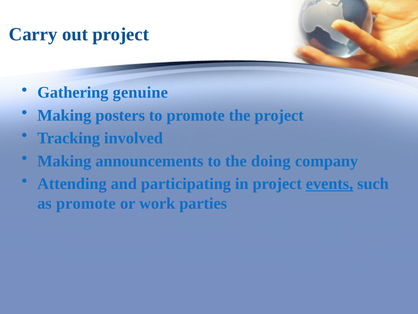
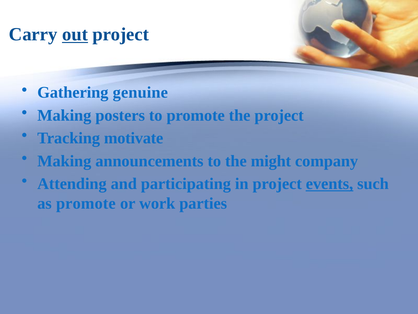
out underline: none -> present
involved: involved -> motivate
doing: doing -> might
